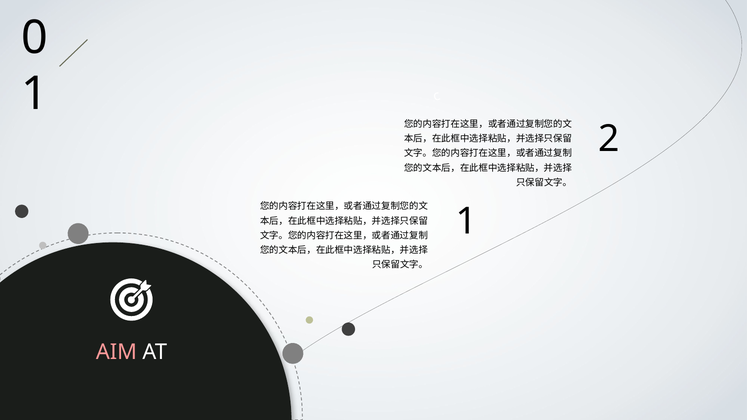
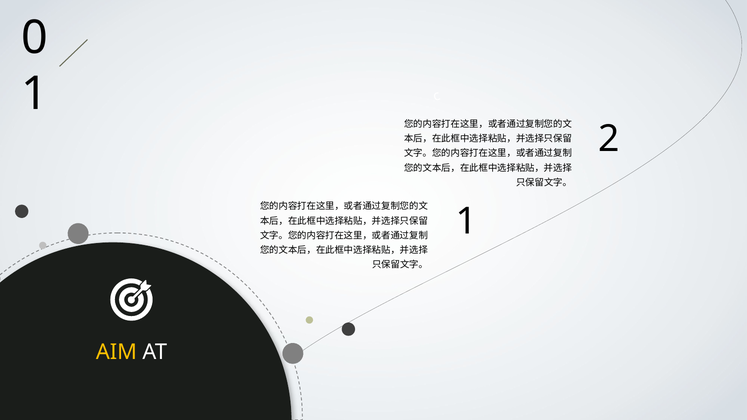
AIM colour: pink -> yellow
